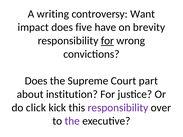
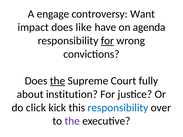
writing: writing -> engage
five: five -> like
brevity: brevity -> agenda
the at (58, 81) underline: none -> present
part: part -> fully
responsibility at (118, 108) colour: purple -> blue
